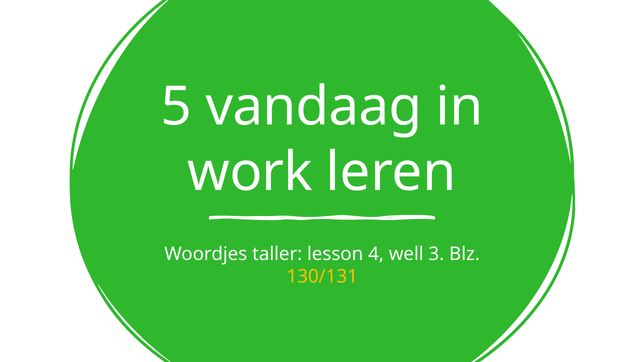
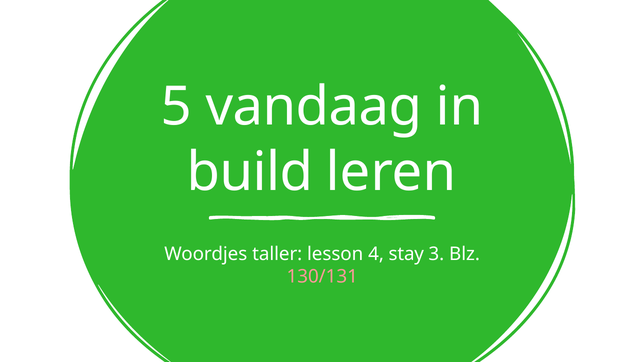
work: work -> build
well: well -> stay
130/131 colour: yellow -> pink
